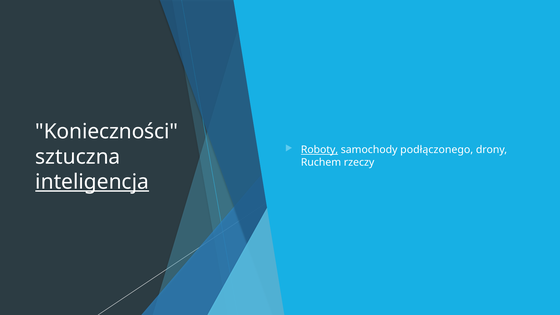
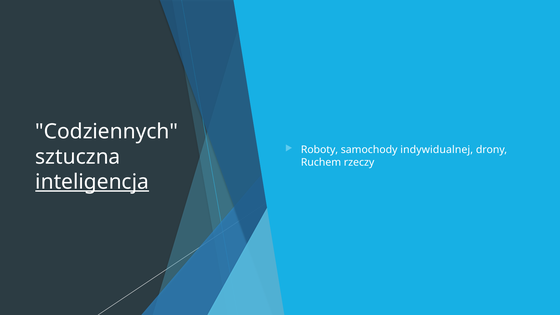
Konieczności: Konieczności -> Codziennych
Roboty underline: present -> none
podłączonego: podłączonego -> indywidualnej
